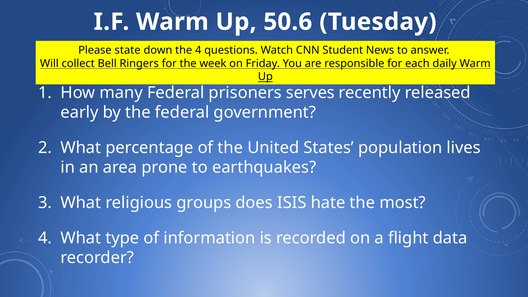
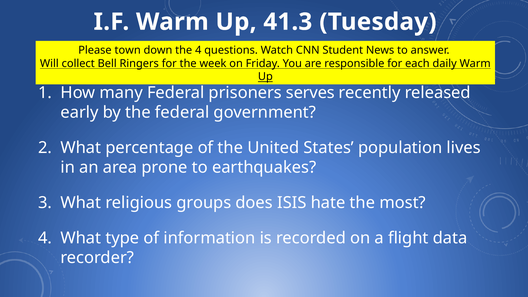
50.6: 50.6 -> 41.3
state: state -> town
